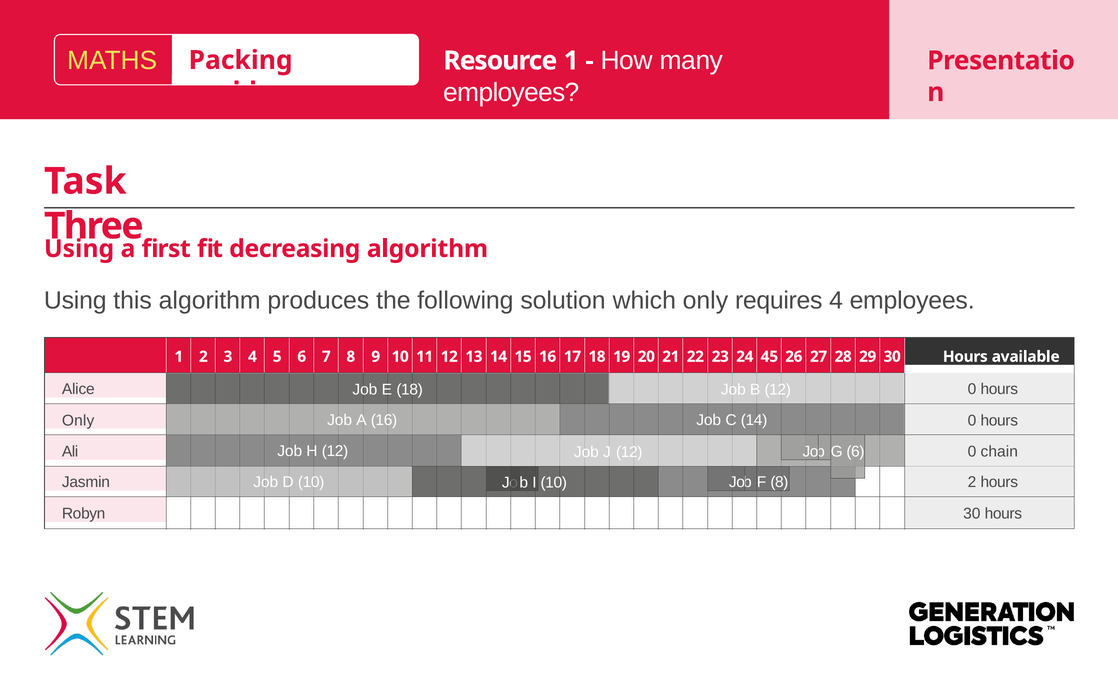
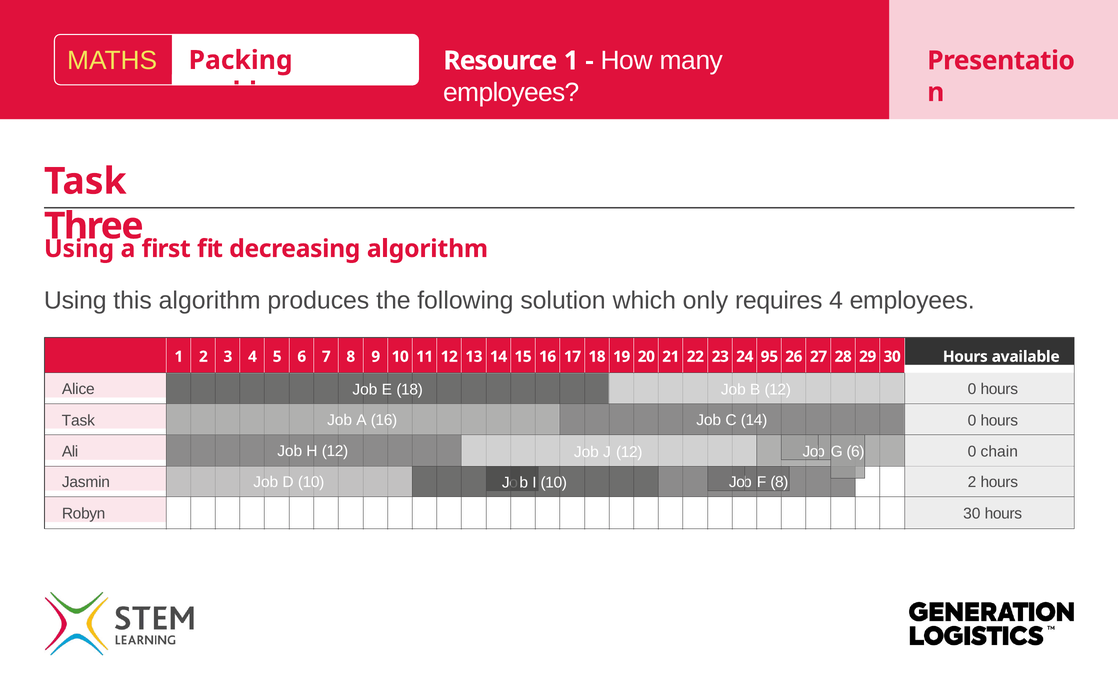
45: 45 -> 95
Only at (78, 420): Only -> Task
